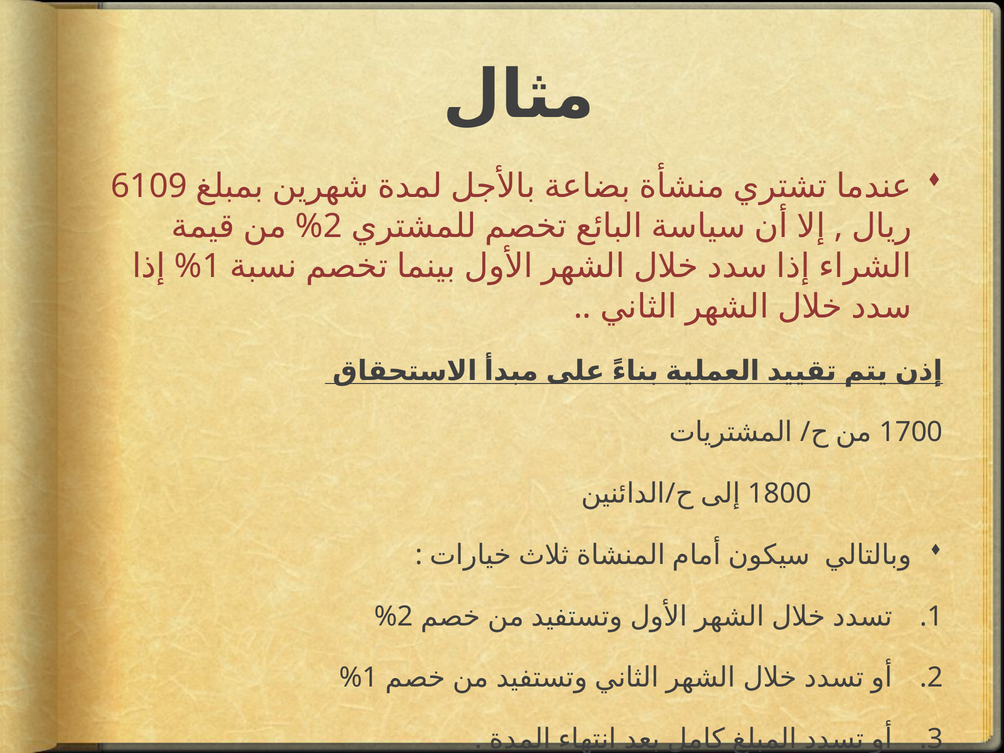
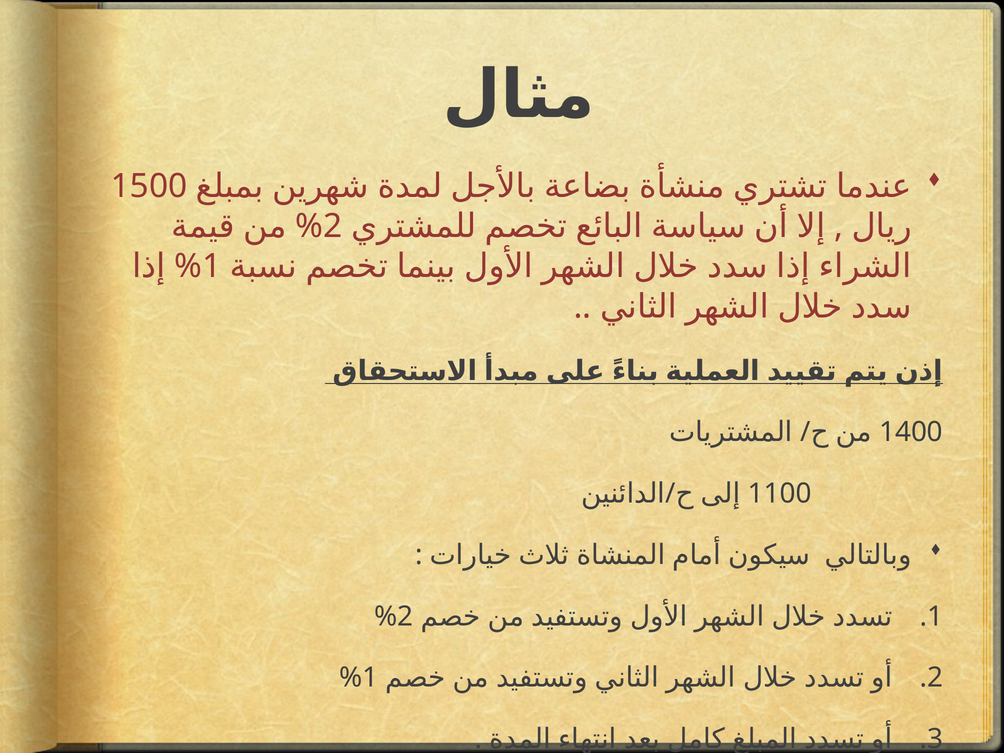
6109: 6109 -> 1500
1700: 1700 -> 1400
1800: 1800 -> 1100
